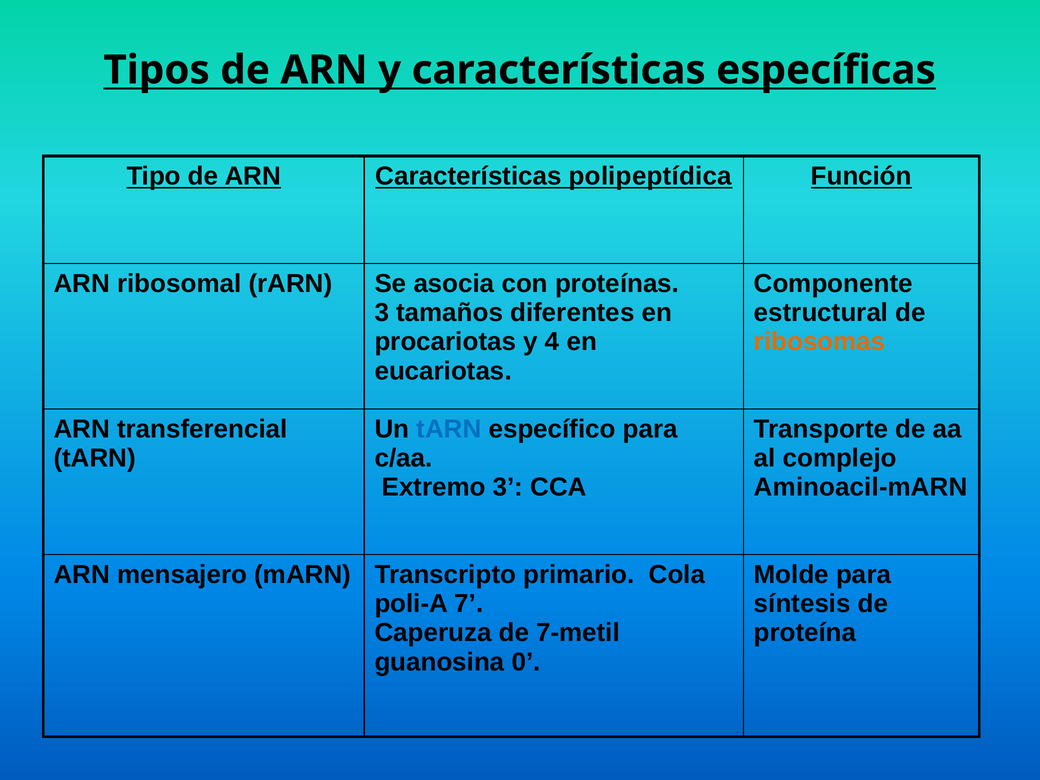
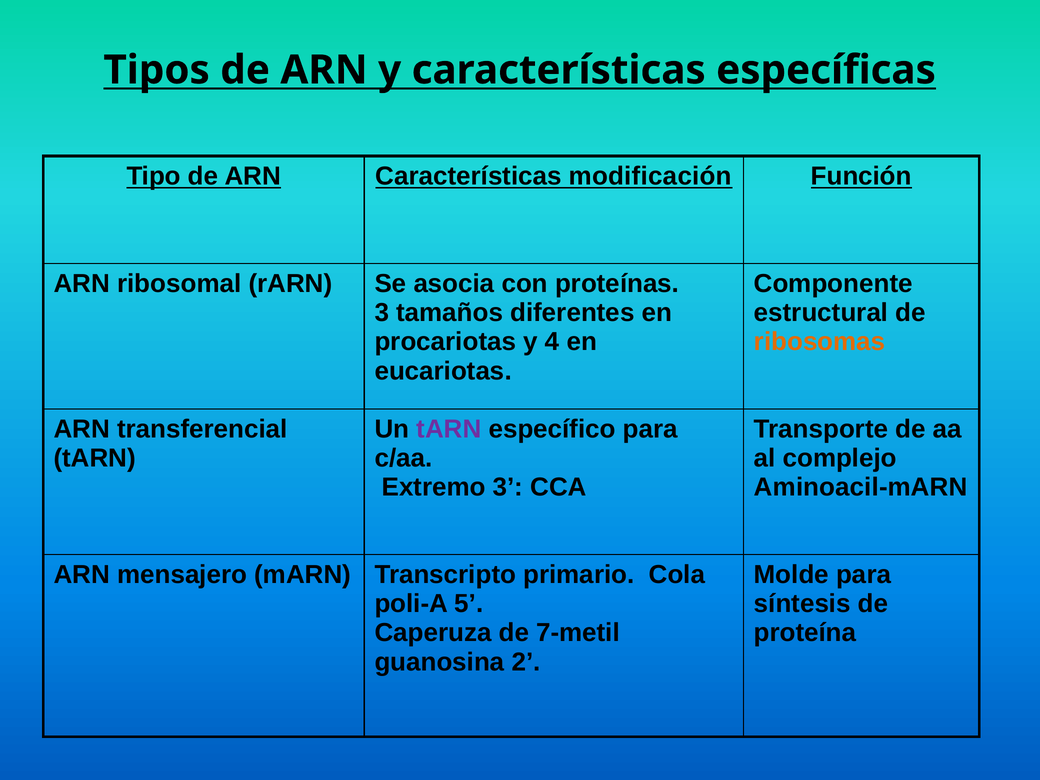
polipeptídica: polipeptídica -> modificación
tARN at (449, 429) colour: blue -> purple
7: 7 -> 5
0: 0 -> 2
